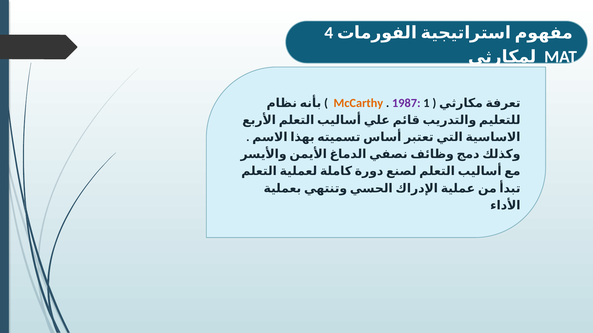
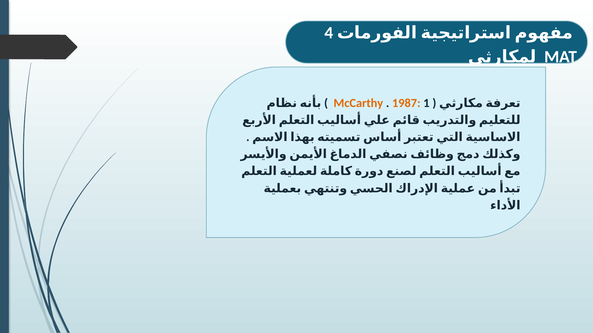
1987 colour: purple -> orange
